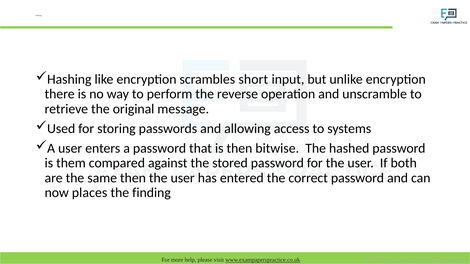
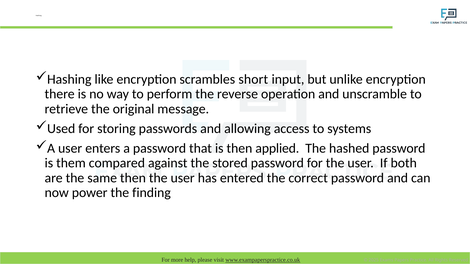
bitwise: bitwise -> applied
places: places -> power
